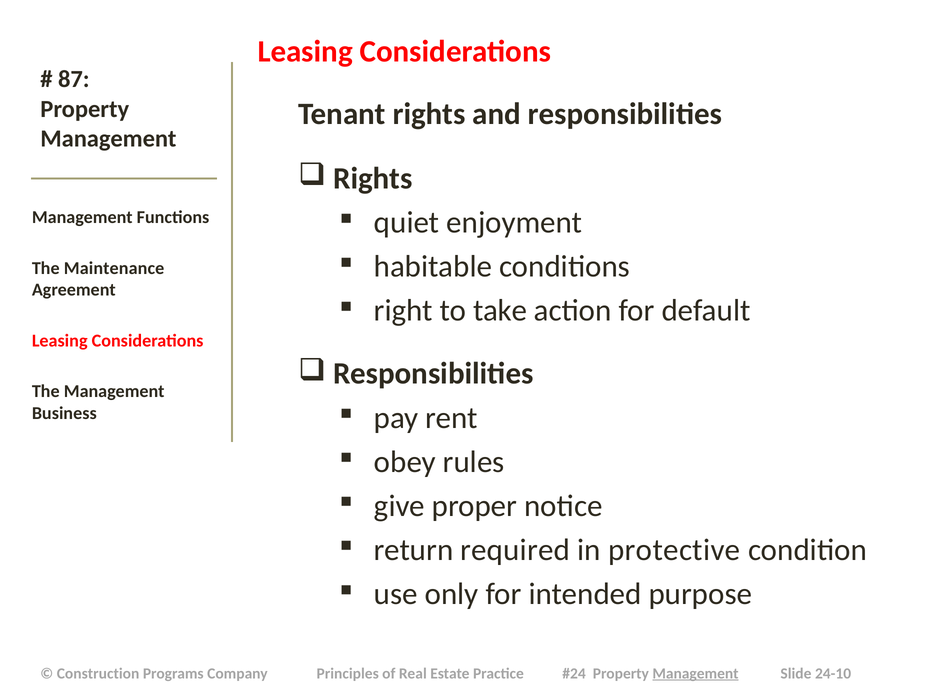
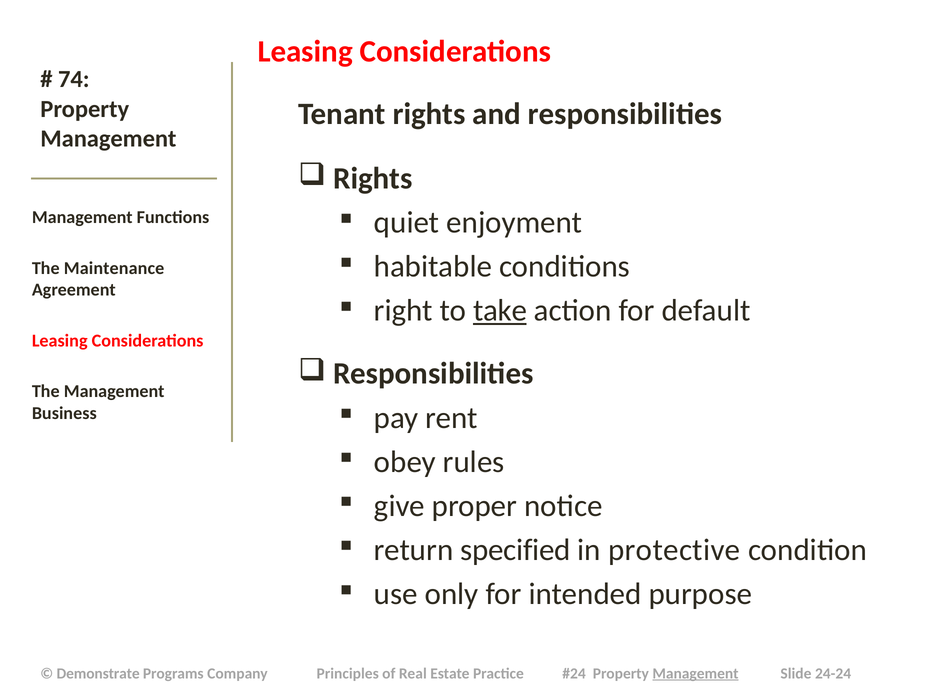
87: 87 -> 74
take underline: none -> present
required: required -> specified
Construction: Construction -> Demonstrate
24-10: 24-10 -> 24-24
